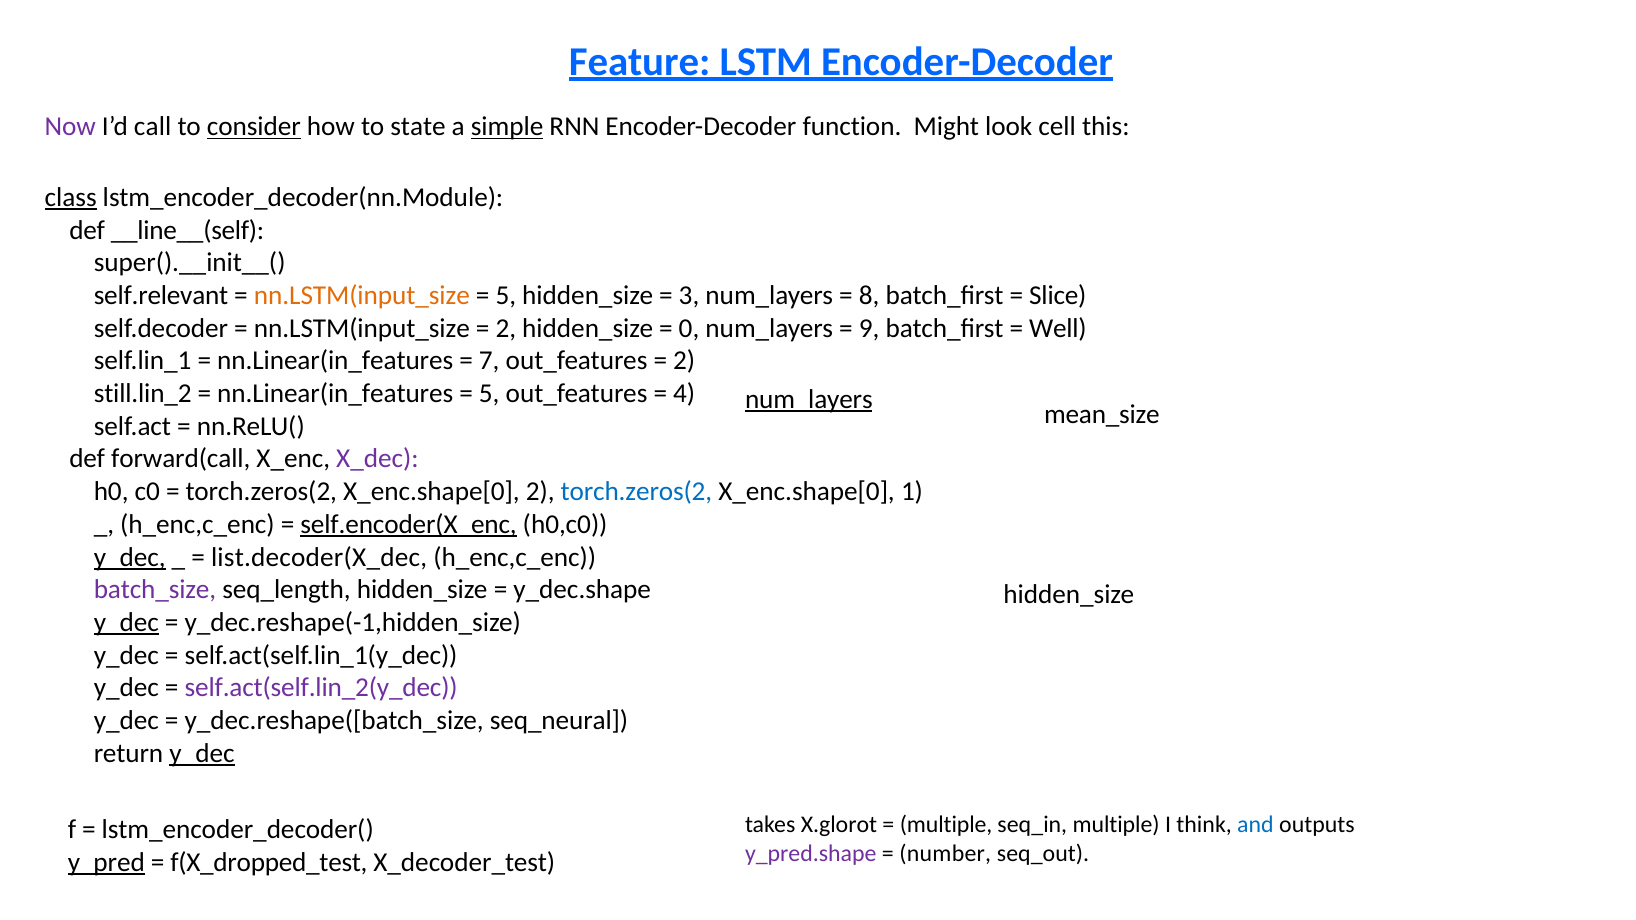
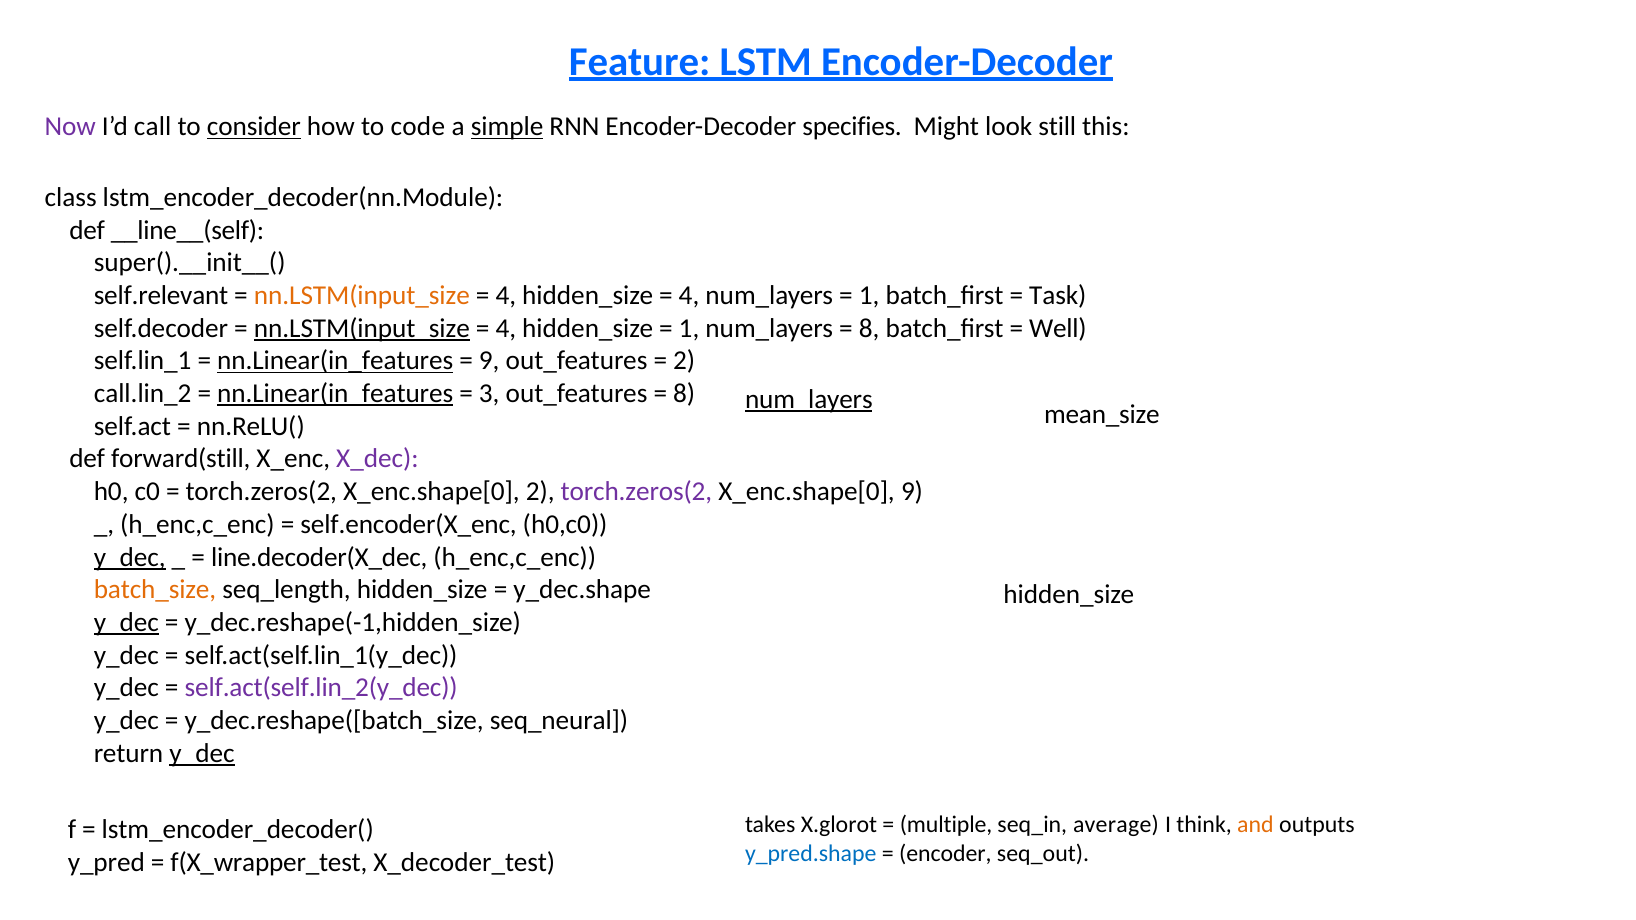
state: state -> code
function: function -> specifies
cell: cell -> still
class underline: present -> none
5 at (506, 296): 5 -> 4
3 at (689, 296): 3 -> 4
8 at (869, 296): 8 -> 1
Slice: Slice -> Task
nn.LSTM(input_size at (362, 328) underline: none -> present
2 at (506, 328): 2 -> 4
0 at (689, 328): 0 -> 1
9 at (869, 328): 9 -> 8
nn.Linear(in_features at (335, 361) underline: none -> present
7 at (489, 361): 7 -> 9
still.lin_2: still.lin_2 -> call.lin_2
nn.Linear(in_features at (335, 394) underline: none -> present
5 at (489, 394): 5 -> 3
4 at (684, 394): 4 -> 8
forward(call: forward(call -> forward(still
torch.zeros(2 at (636, 492) colour: blue -> purple
X_enc.shape[0 1: 1 -> 9
self.encoder(X_enc underline: present -> none
list.decoder(X_dec: list.decoder(X_dec -> line.decoder(X_dec
batch_size colour: purple -> orange
seq_in multiple: multiple -> average
and colour: blue -> orange
y_pred.shape colour: purple -> blue
number: number -> encoder
y_pred underline: present -> none
f(X_dropped_test: f(X_dropped_test -> f(X_wrapper_test
